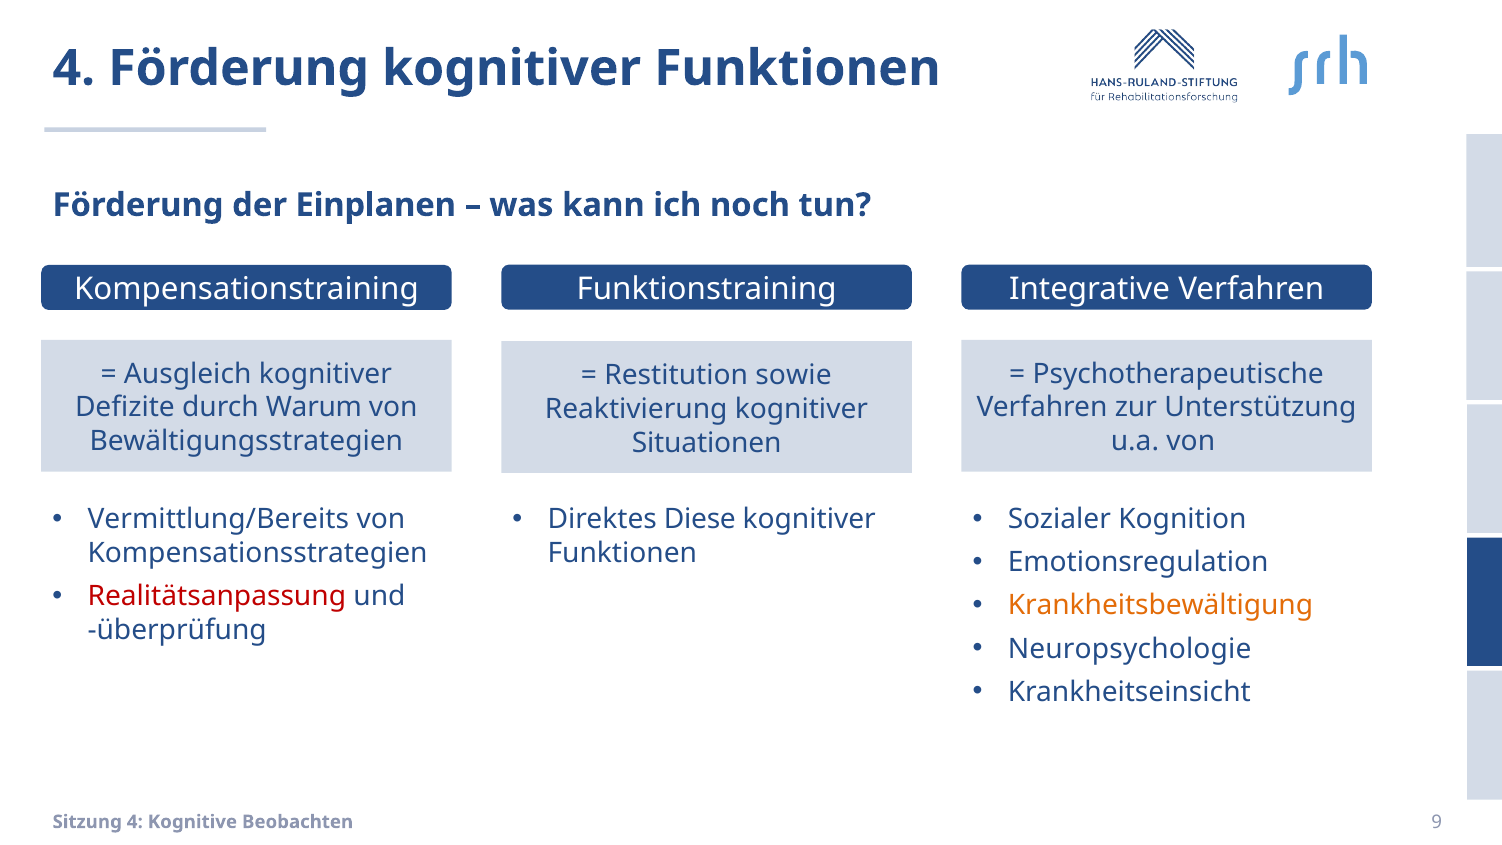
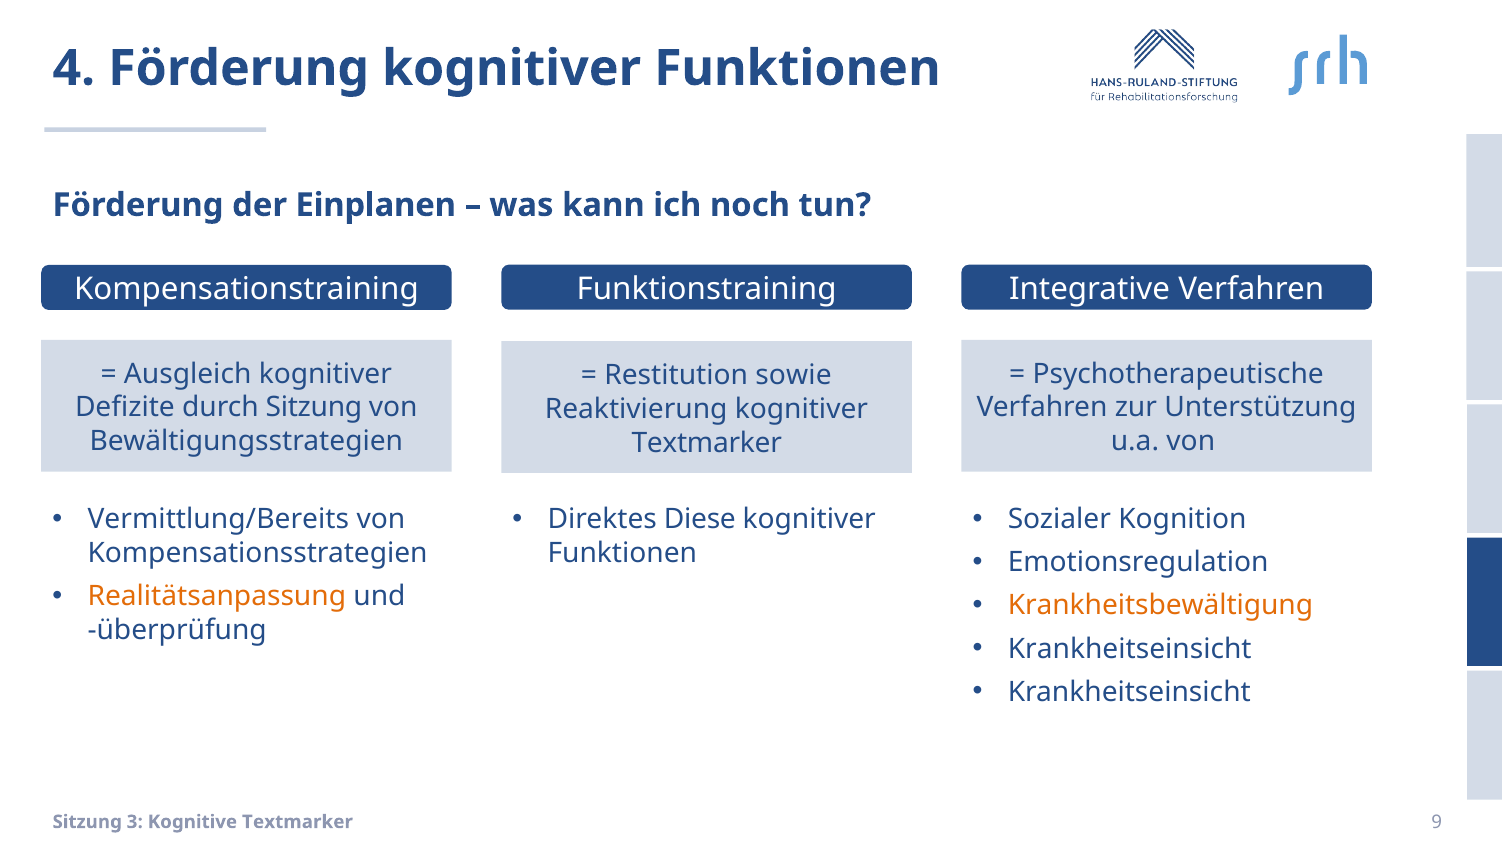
durch Warum: Warum -> Sitzung
Situationen at (707, 443): Situationen -> Textmarker
Realitätsanpassung colour: red -> orange
Neuropsychologie at (1130, 649): Neuropsychologie -> Krankheitseinsicht
Sitzung 4: 4 -> 3
Kognitive Beobachten: Beobachten -> Textmarker
